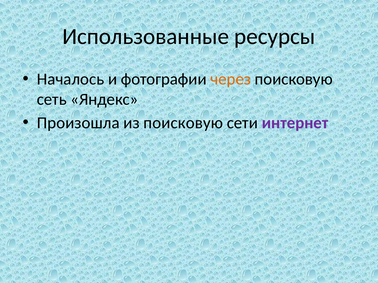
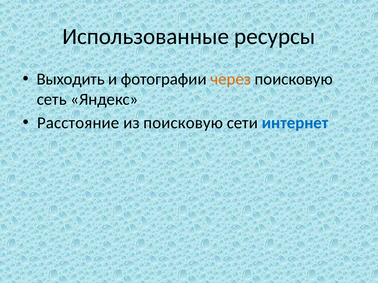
Началось: Началось -> Выходить
Произошла: Произошла -> Расстояние
интернет colour: purple -> blue
